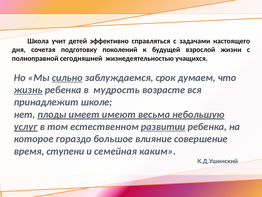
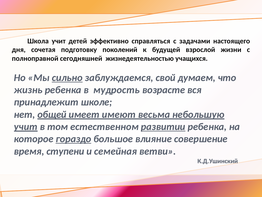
срок: срок -> свой
жизнь underline: present -> none
плоды: плоды -> общей
услуг at (26, 126): услуг -> учит
гораздо underline: none -> present
каким: каким -> ветви
